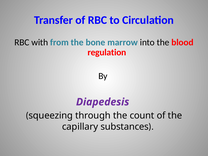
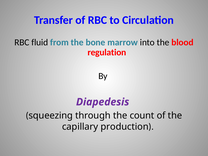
with: with -> fluid
substances: substances -> production
